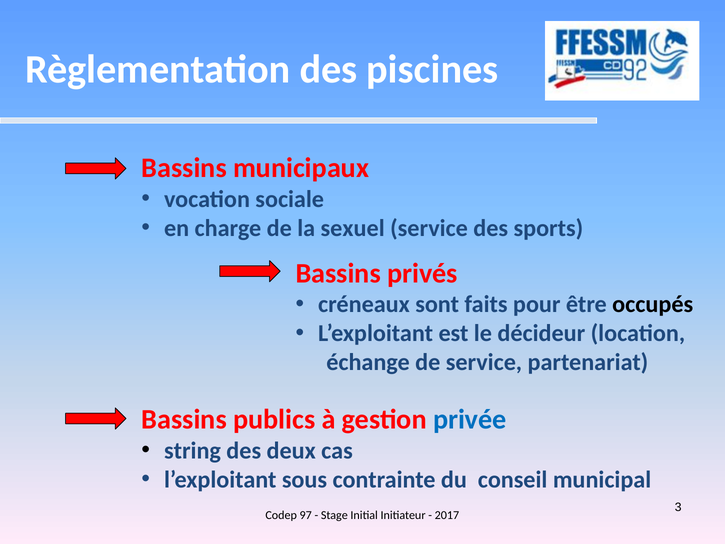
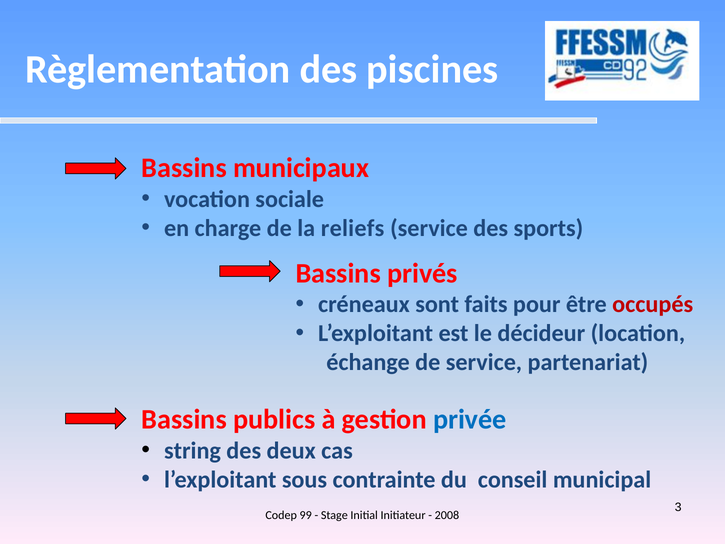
sexuel: sexuel -> reliefs
occupés colour: black -> red
97: 97 -> 99
2017: 2017 -> 2008
